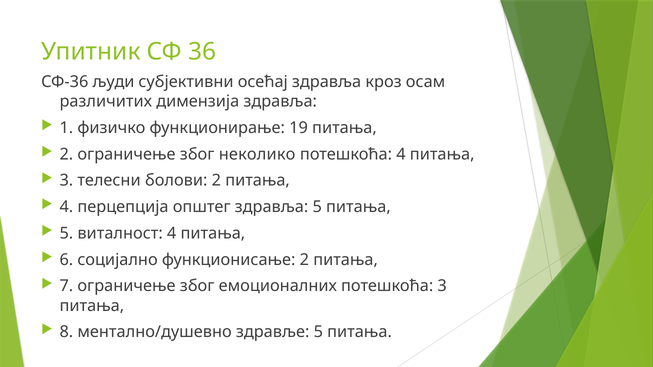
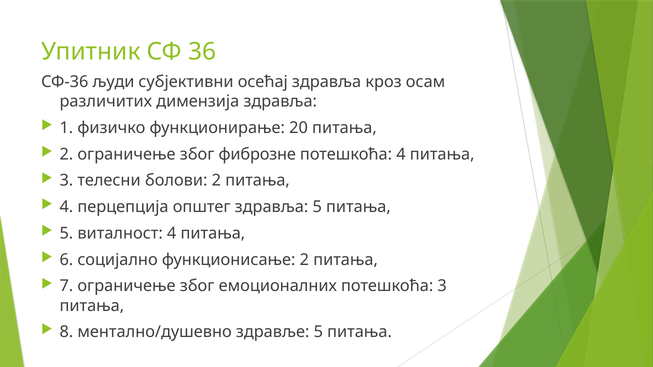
19: 19 -> 20
неколико: неколико -> фиброзне
